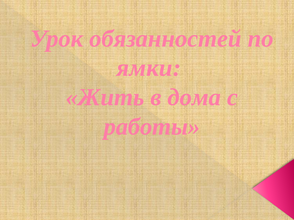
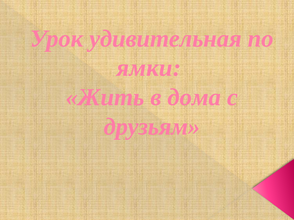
обязанностей: обязанностей -> удивительная
работы: работы -> друзьям
